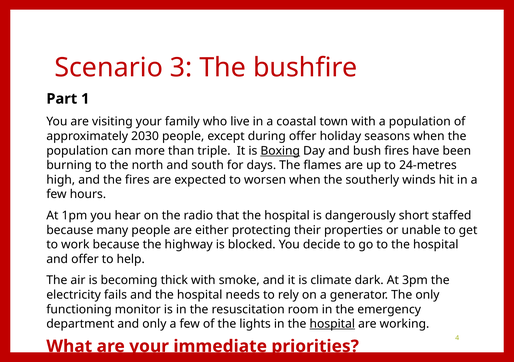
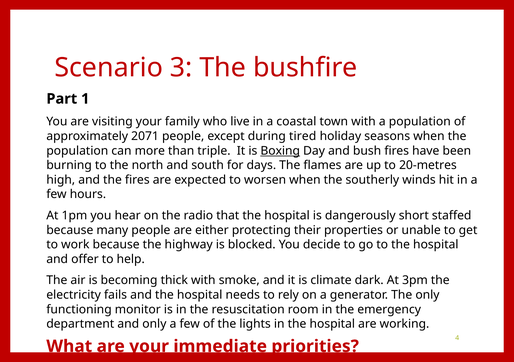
2030: 2030 -> 2071
during offer: offer -> tired
24-metres: 24-metres -> 20-metres
hospital at (332, 324) underline: present -> none
